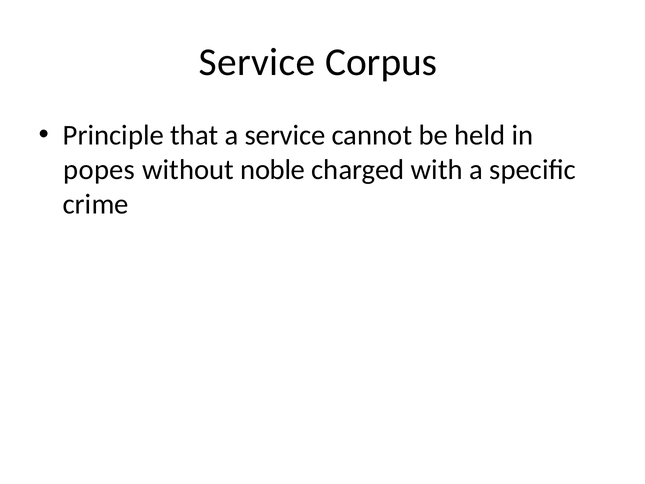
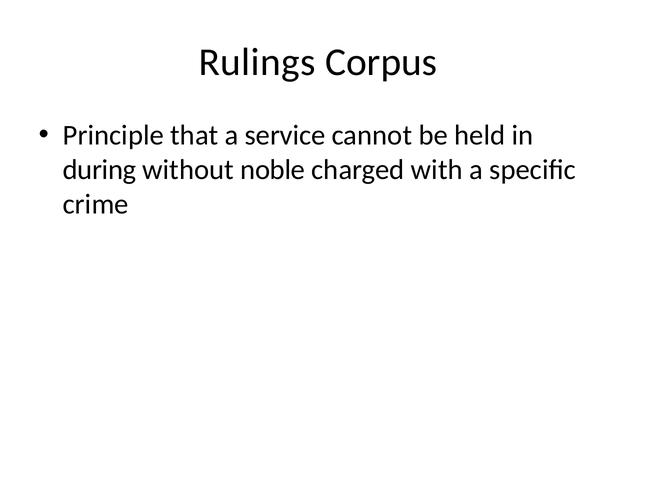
Service at (257, 62): Service -> Rulings
popes: popes -> during
